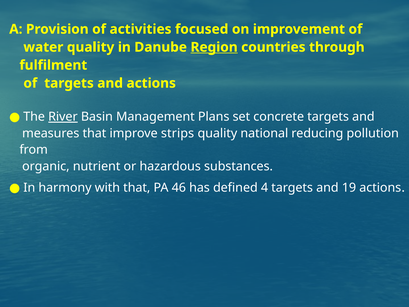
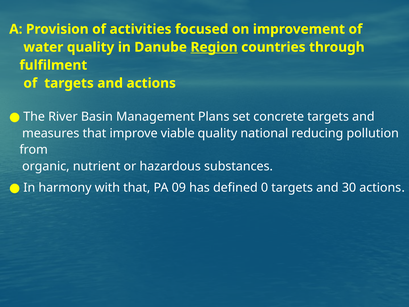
River underline: present -> none
strips: strips -> viable
46: 46 -> 09
4: 4 -> 0
19: 19 -> 30
